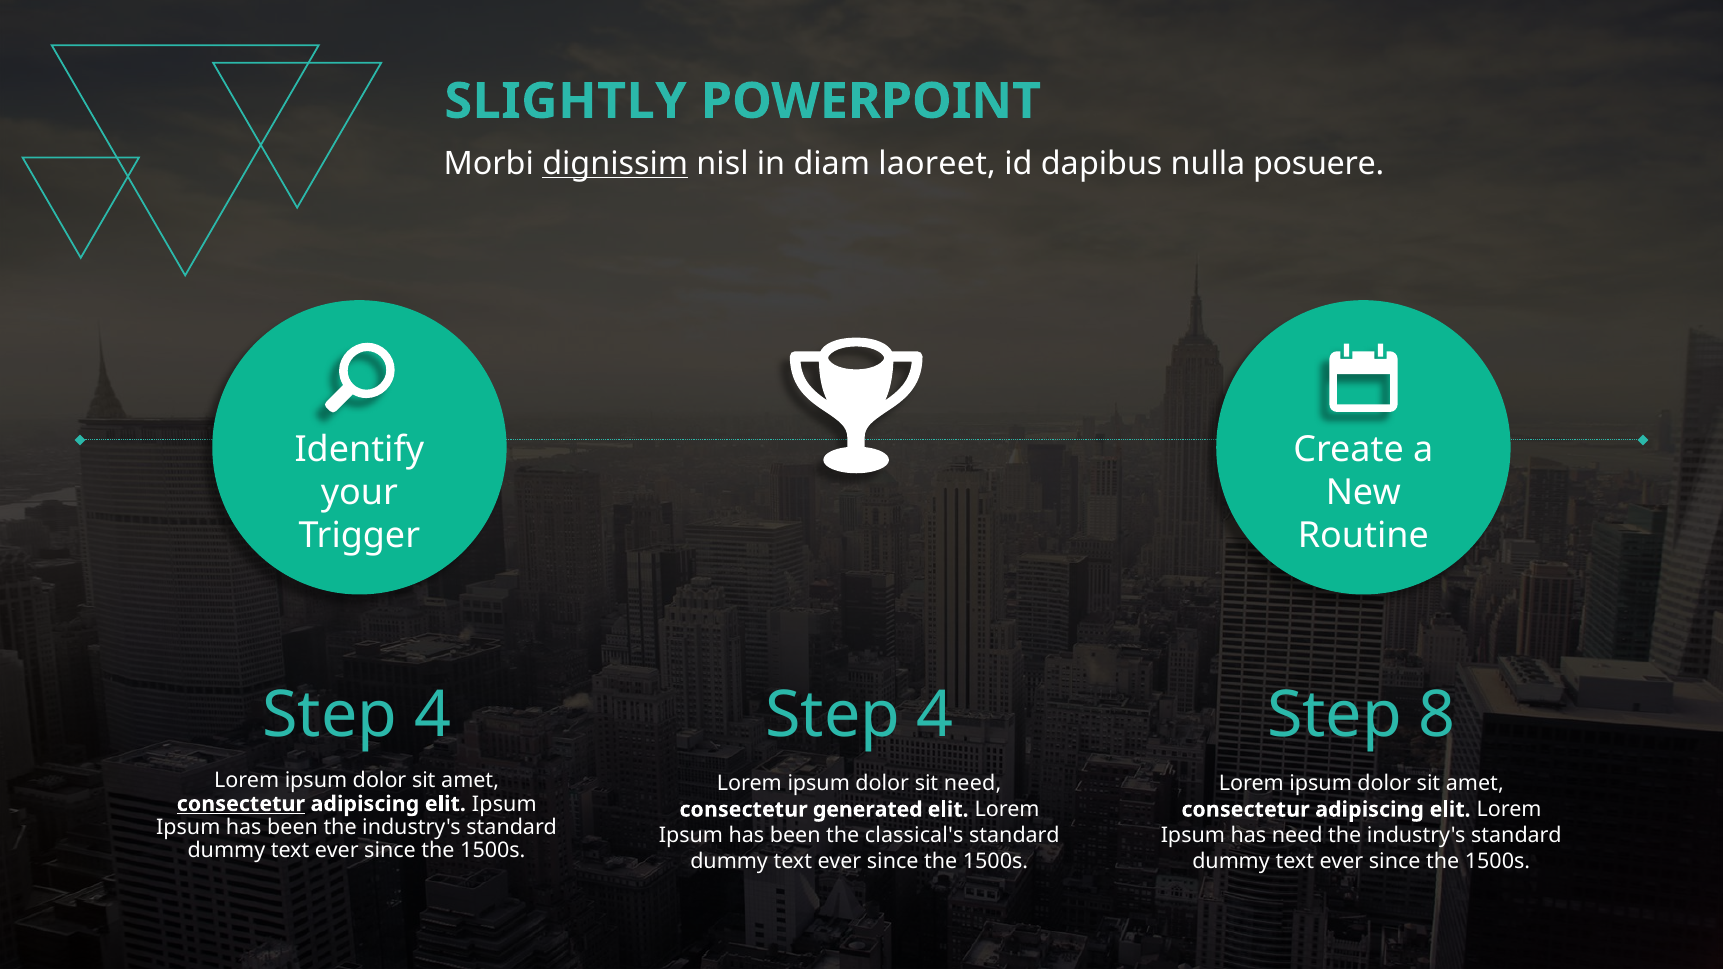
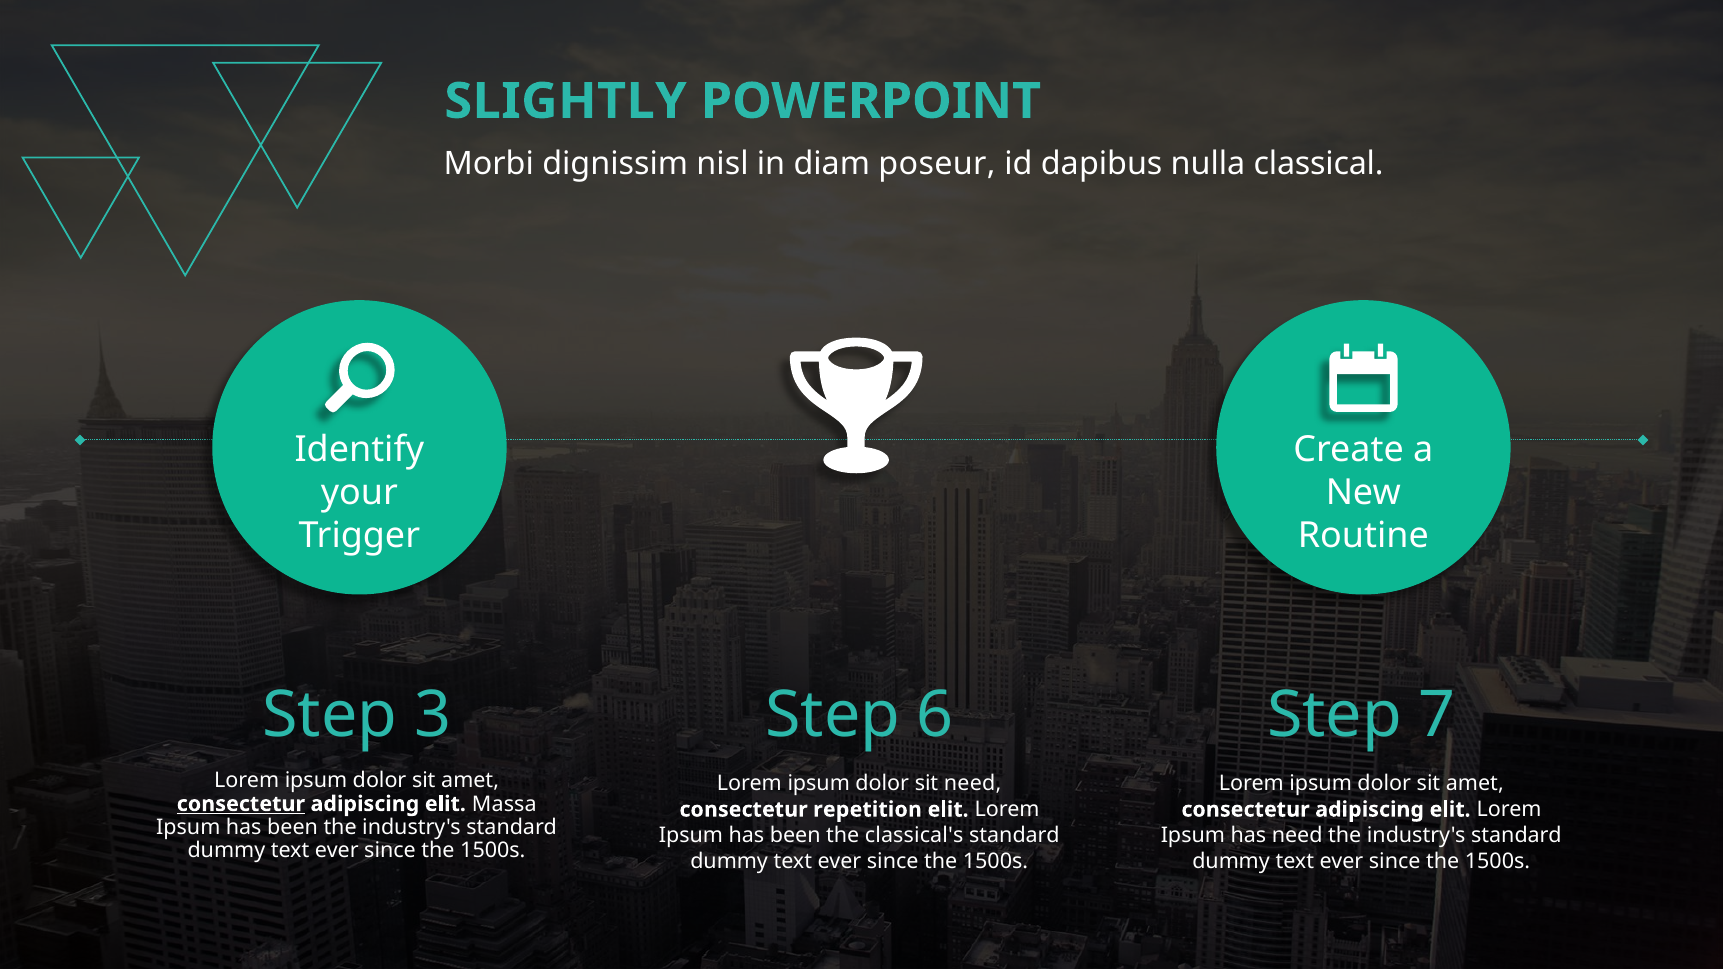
dignissim underline: present -> none
laoreet: laoreet -> poseur
posuere: posuere -> classical
4 at (935, 715): 4 -> 6
8: 8 -> 7
4 at (433, 715): 4 -> 3
elit Ipsum: Ipsum -> Massa
generated: generated -> repetition
